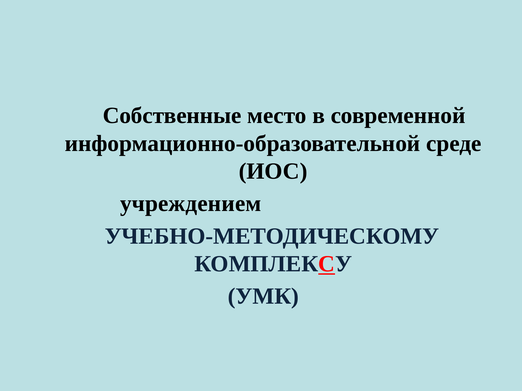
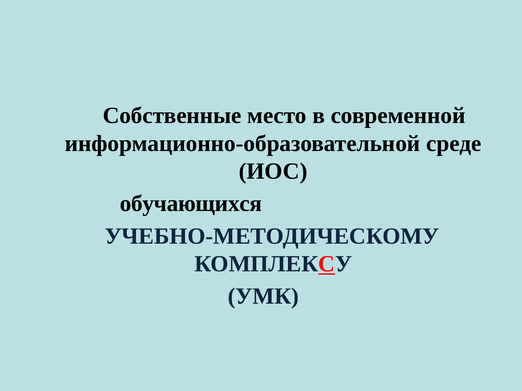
учреждением: учреждением -> обучающихся
